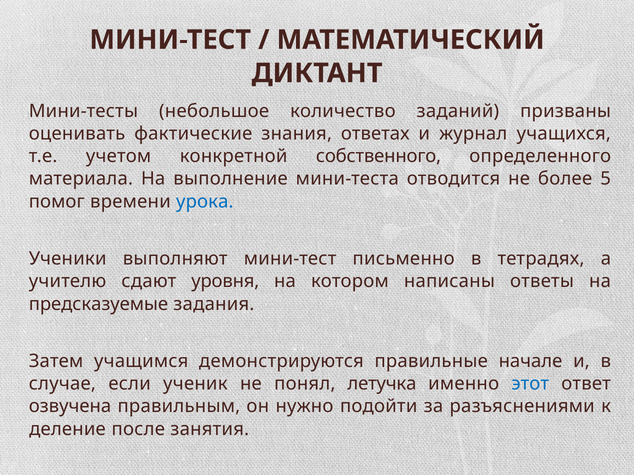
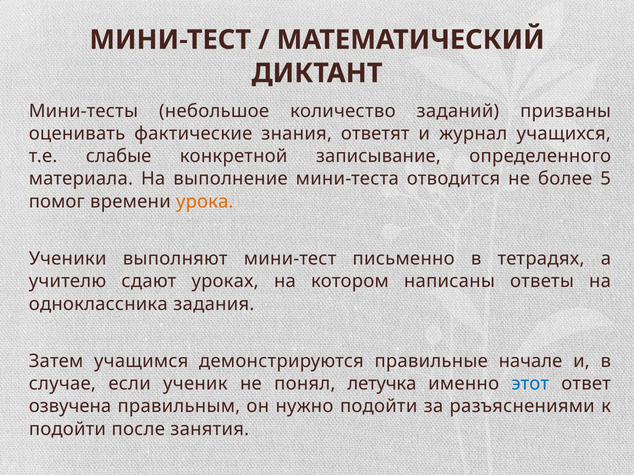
ответах: ответах -> ответят
учетом: учетом -> слабые
собственного: собственного -> записывание
урока colour: blue -> orange
уровня: уровня -> уроках
предсказуемые: предсказуемые -> одноклассника
деление at (67, 429): деление -> подойти
